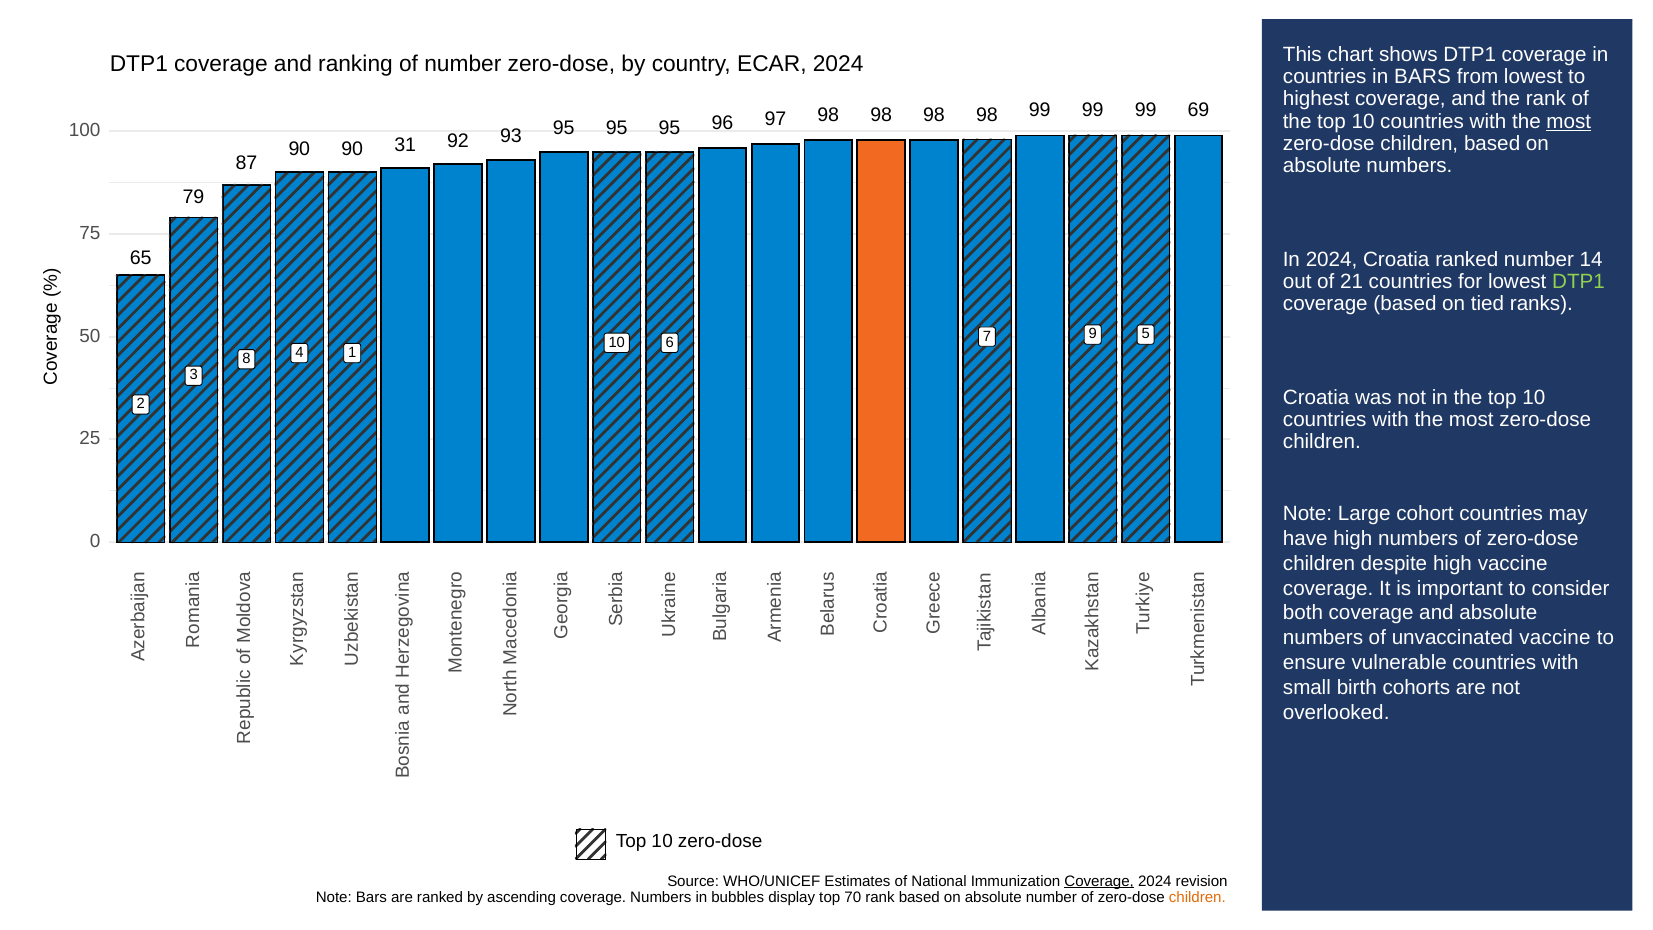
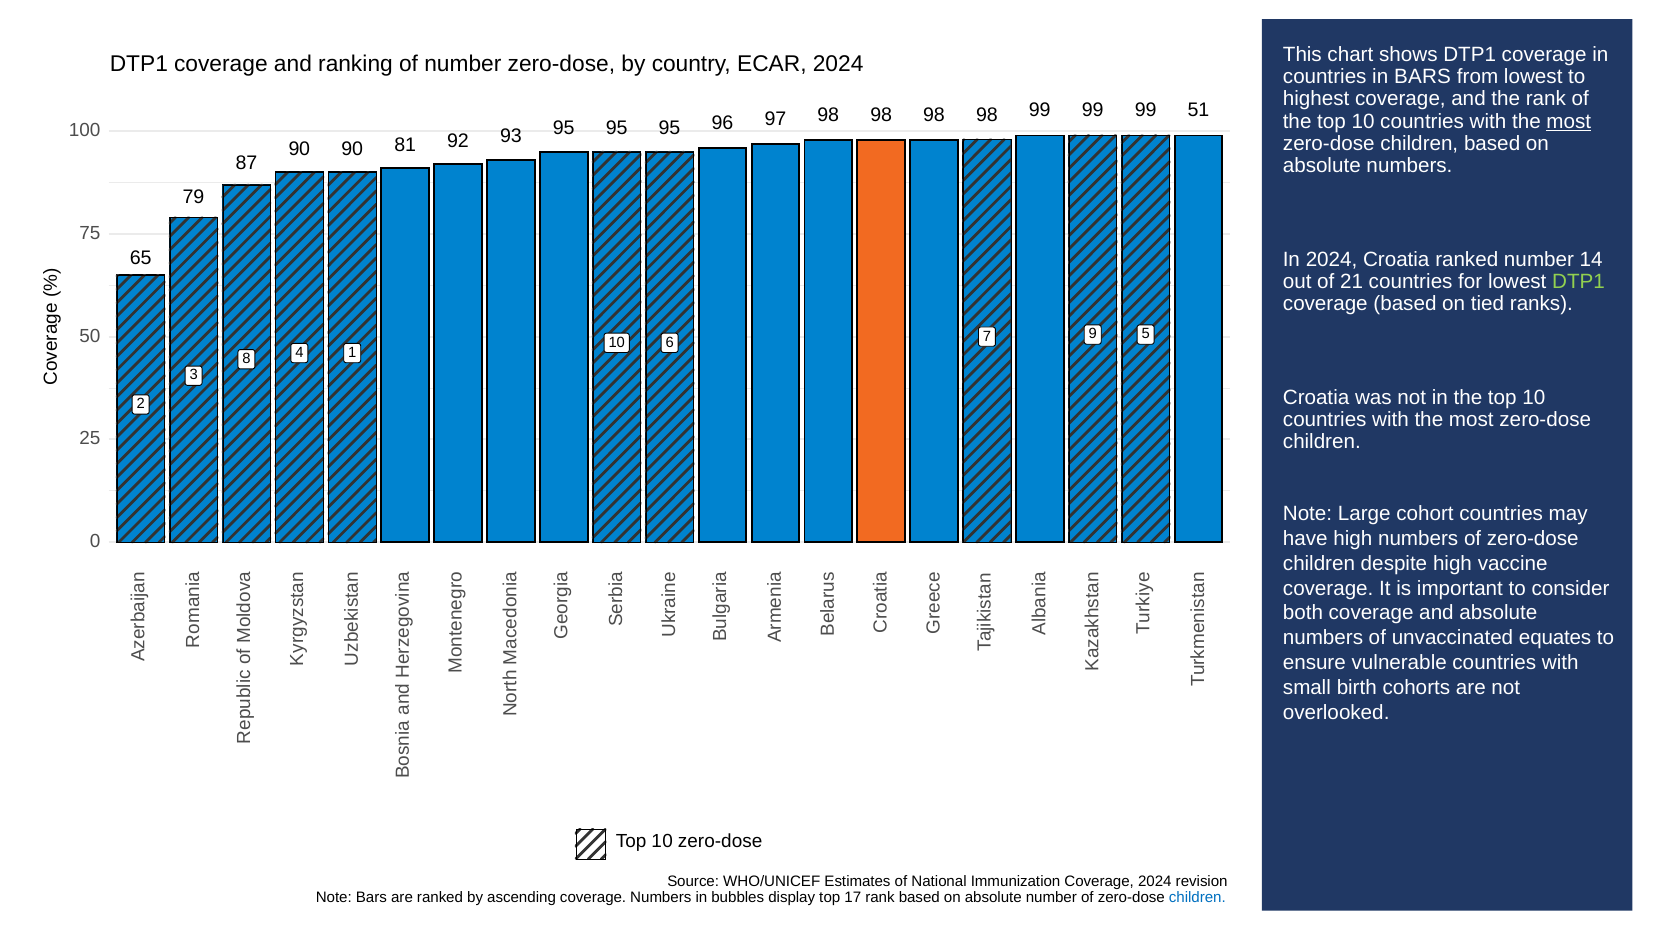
69: 69 -> 51
31: 31 -> 81
unvaccinated vaccine: vaccine -> equates
Coverage at (1099, 881) underline: present -> none
70: 70 -> 17
children at (1197, 897) colour: orange -> blue
